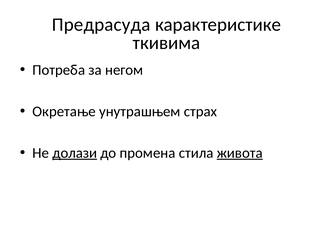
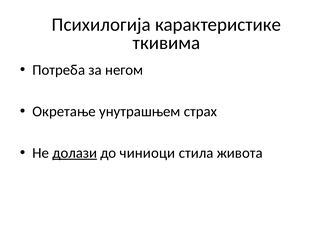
Предрасуда: Предрасуда -> Психилогија
промена: промена -> чиниоци
живота underline: present -> none
